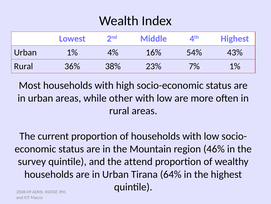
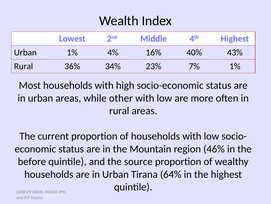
54%: 54% -> 40%
38%: 38% -> 34%
survey: survey -> before
attend: attend -> source
